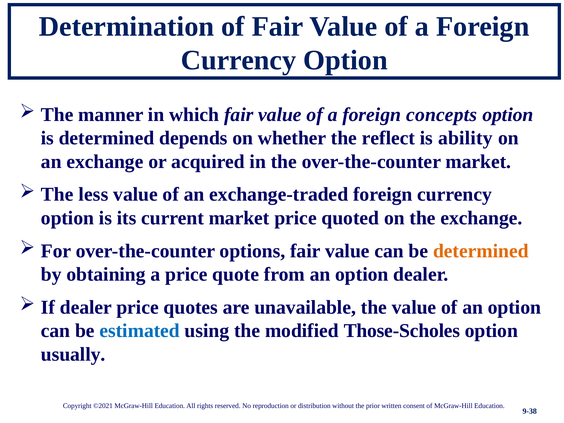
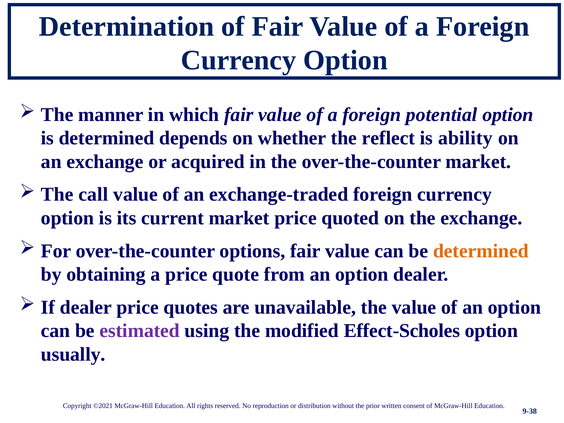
concepts: concepts -> potential
less: less -> call
estimated colour: blue -> purple
Those-Scholes: Those-Scholes -> Effect-Scholes
